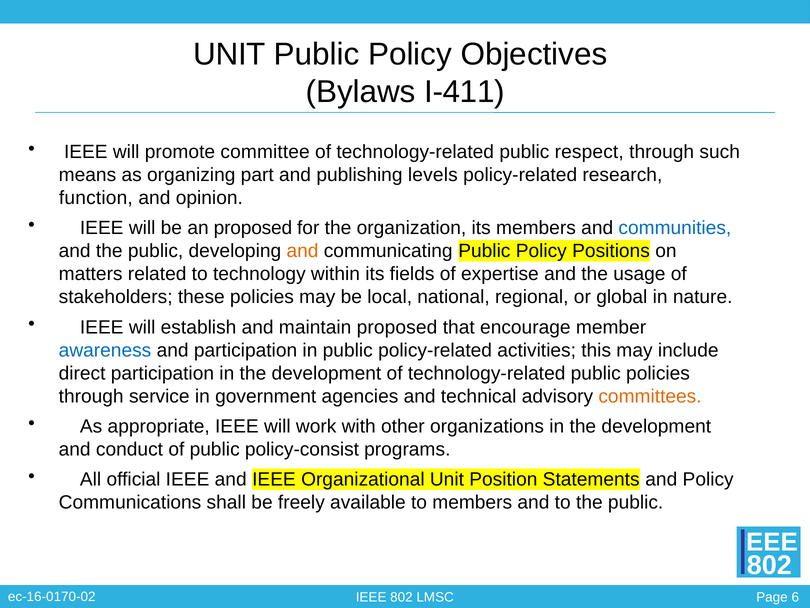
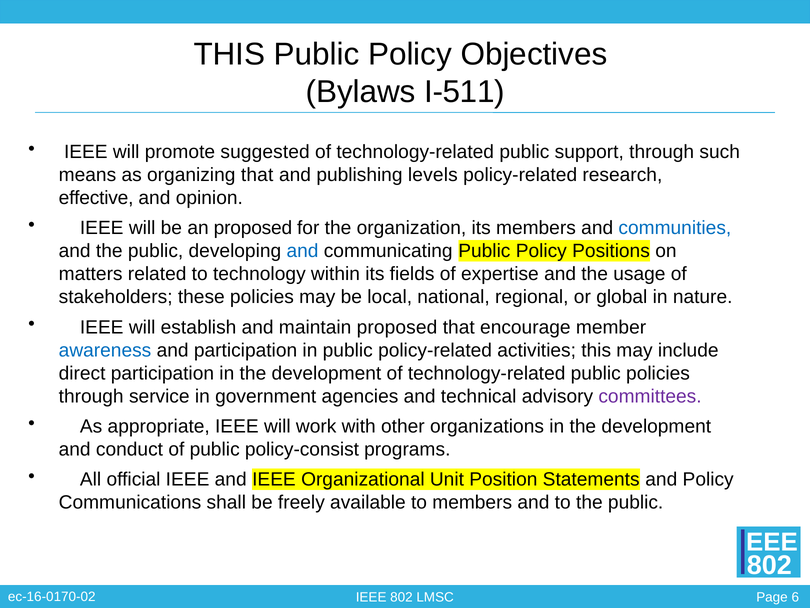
UNIT at (229, 54): UNIT -> THIS
I-411: I-411 -> I-511
committee: committee -> suggested
respect: respect -> support
organizing part: part -> that
function: function -> effective
and at (302, 251) colour: orange -> blue
committees colour: orange -> purple
